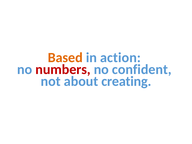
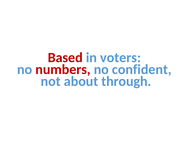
Based colour: orange -> red
action: action -> voters
creating: creating -> through
